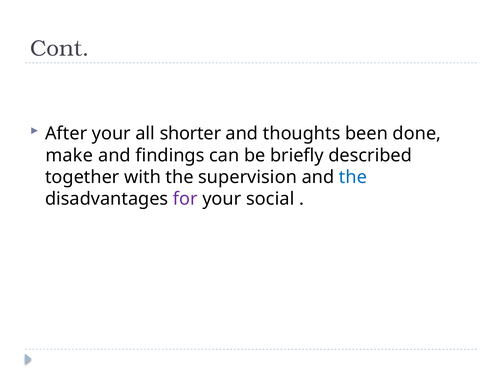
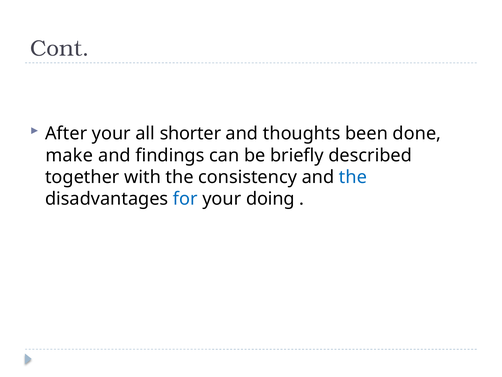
supervision: supervision -> consistency
for colour: purple -> blue
social: social -> doing
